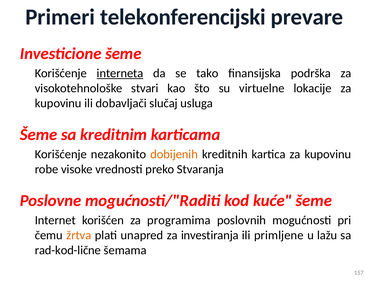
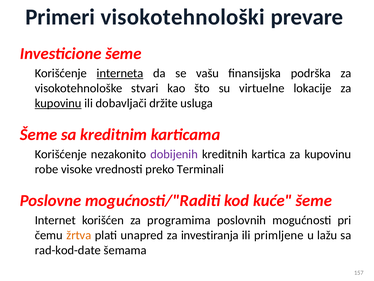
telekonferencijski: telekonferencijski -> visokotehnološki
tako: tako -> vašu
kupovinu at (58, 103) underline: none -> present
slučaj: slučaj -> držite
dobijenih colour: orange -> purple
Stvaranja: Stvaranja -> Terminali
rad-kod-lične: rad-kod-lične -> rad-kod-date
